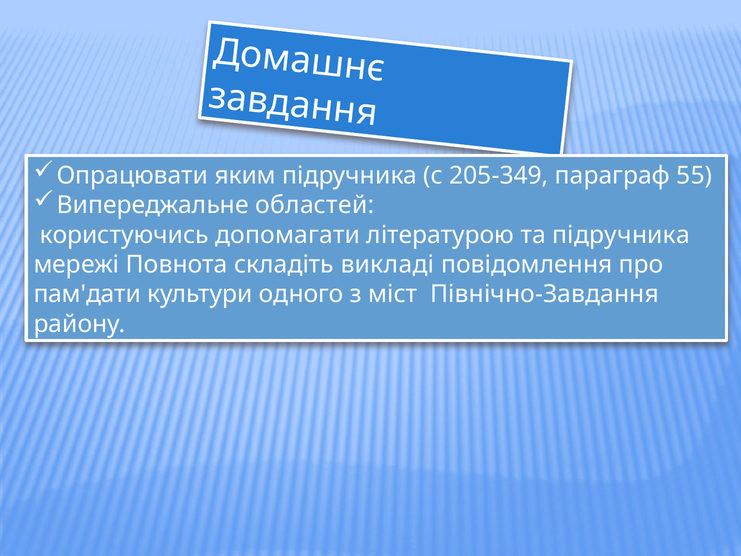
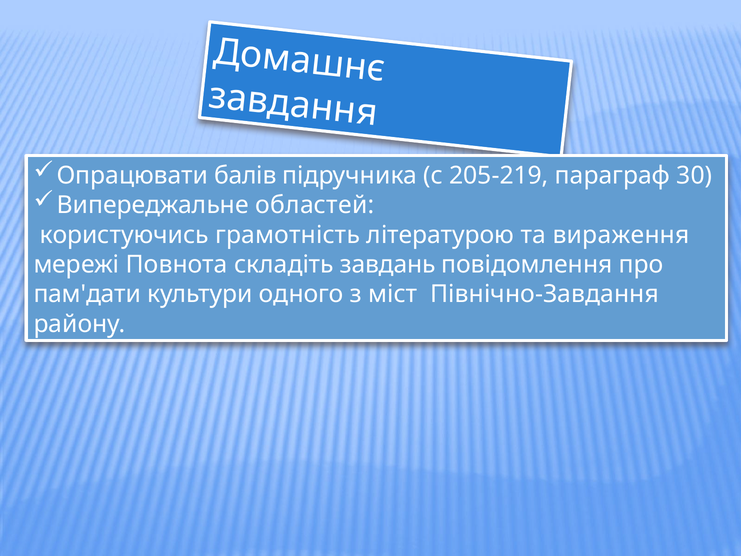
яким: яким -> балів
205-349: 205-349 -> 205-219
55: 55 -> 30
допомагати: допомагати -> грамотність
та підручника: підручника -> вираження
викладі: викладі -> завдань
